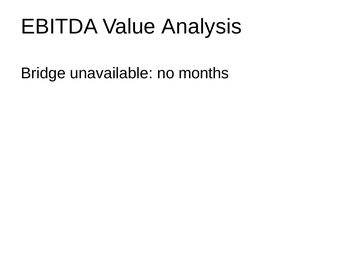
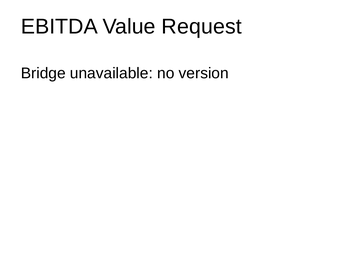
Analysis: Analysis -> Request
months: months -> version
